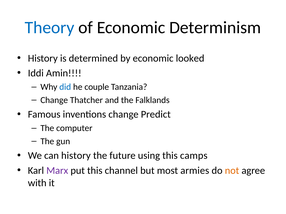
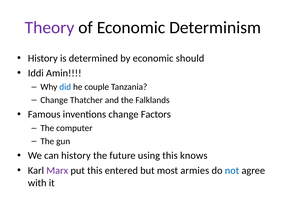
Theory colour: blue -> purple
looked: looked -> should
Predict: Predict -> Factors
camps: camps -> knows
channel: channel -> entered
not colour: orange -> blue
